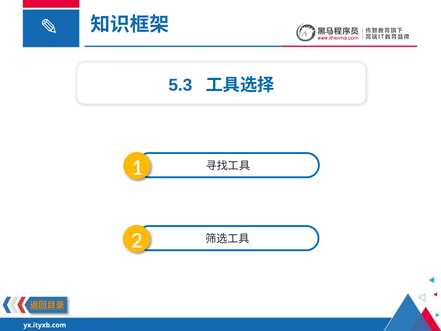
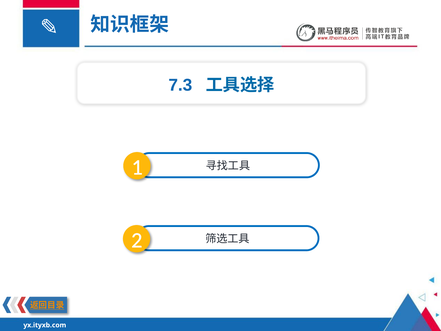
5.3: 5.3 -> 7.3
